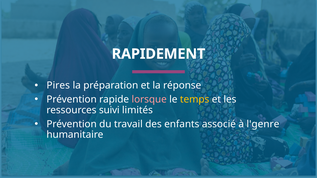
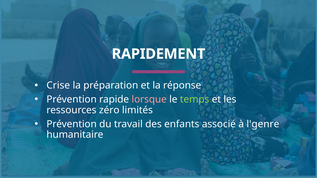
Pires: Pires -> Crise
temps colour: yellow -> light green
suivi: suivi -> zéro
